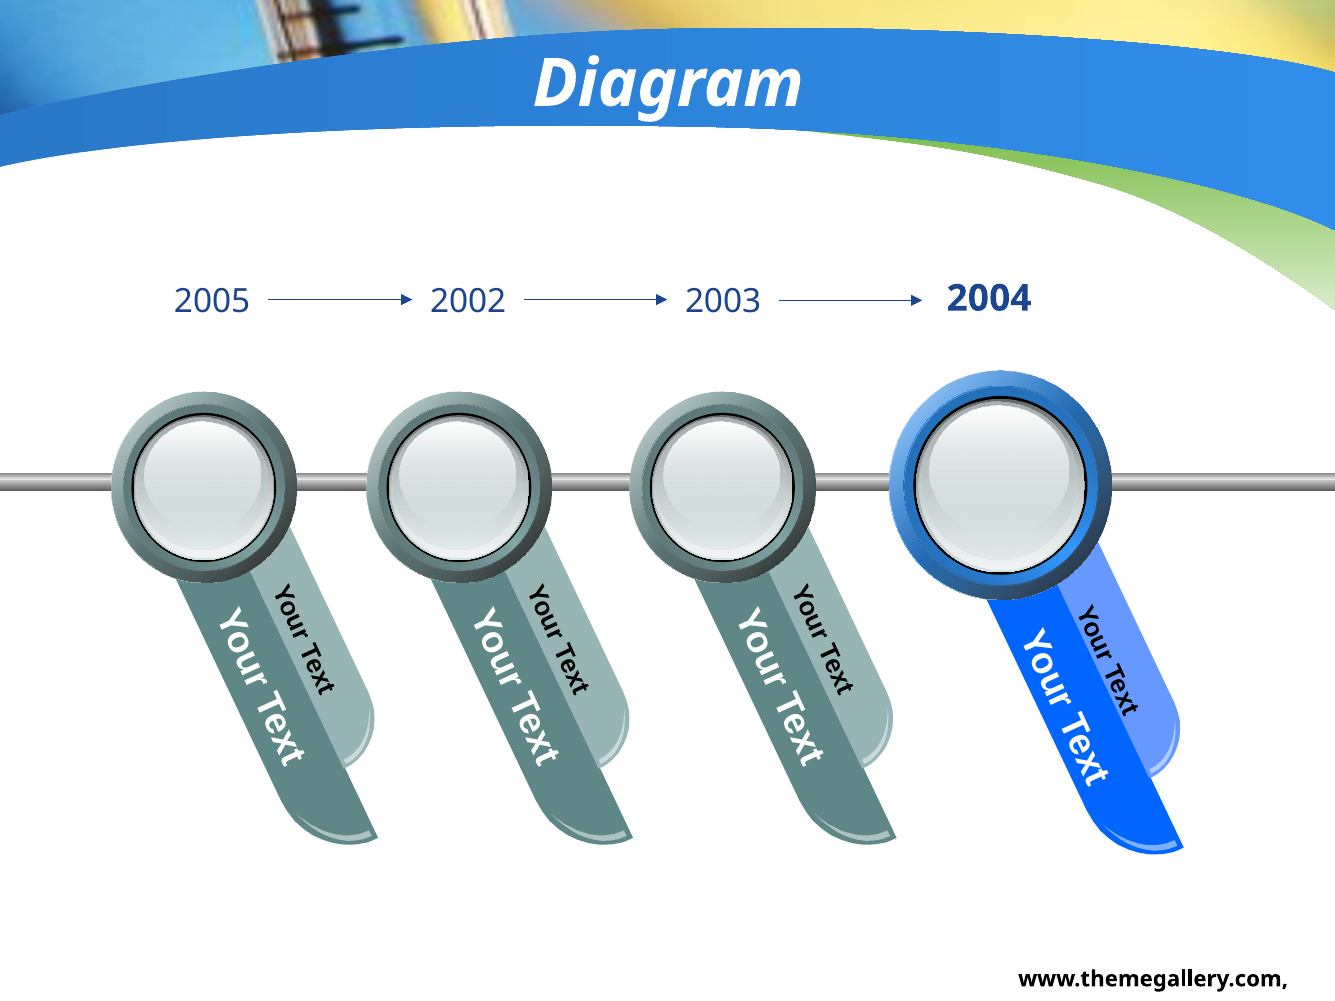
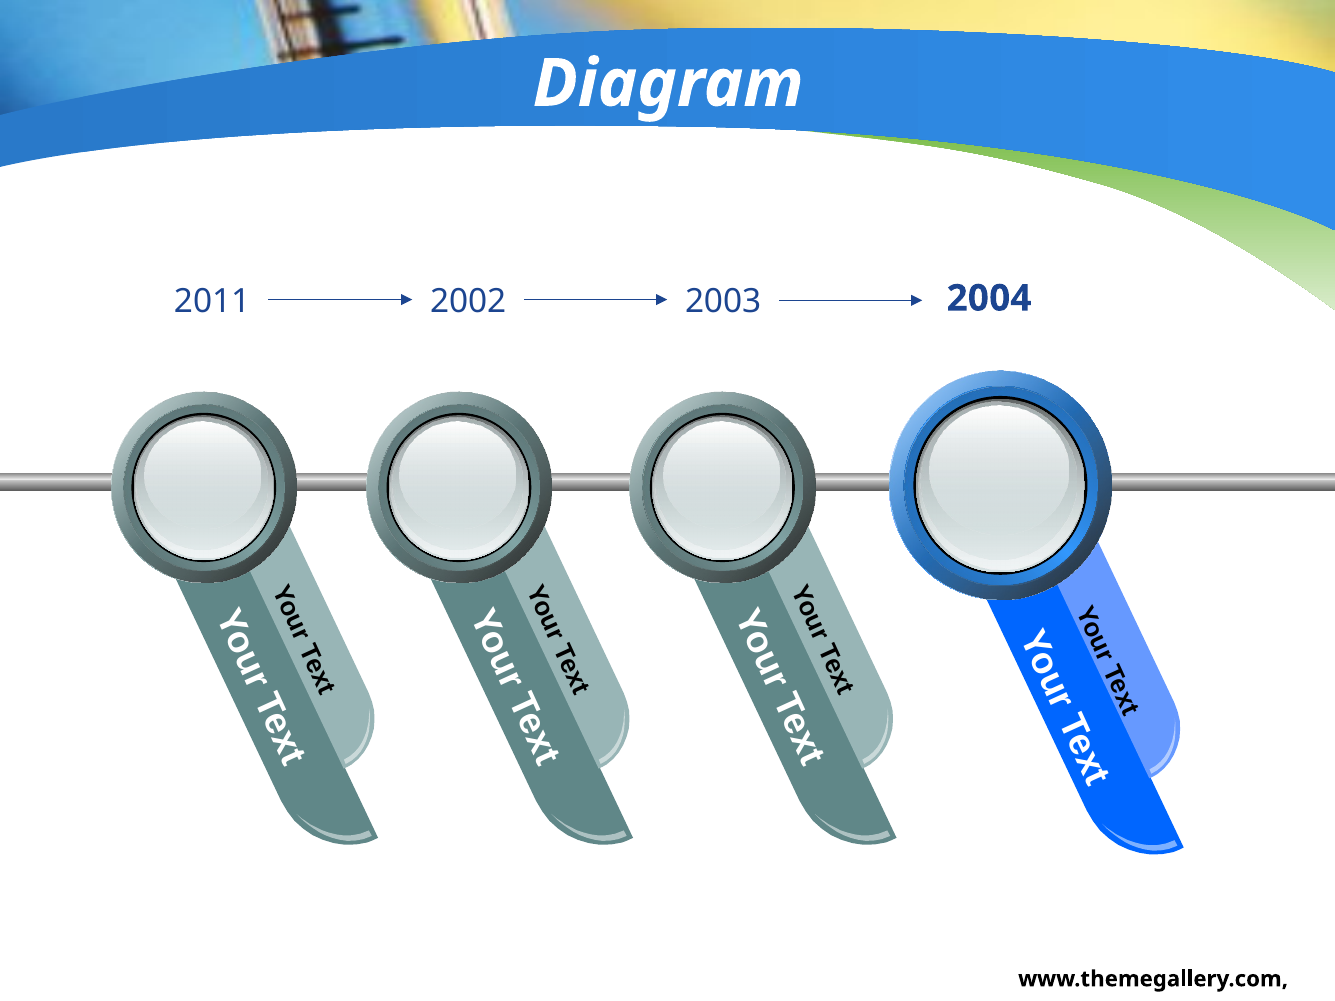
2005: 2005 -> 2011
